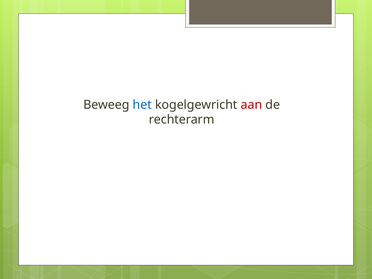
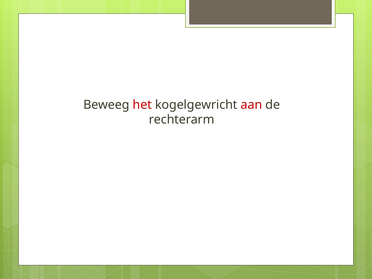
het colour: blue -> red
